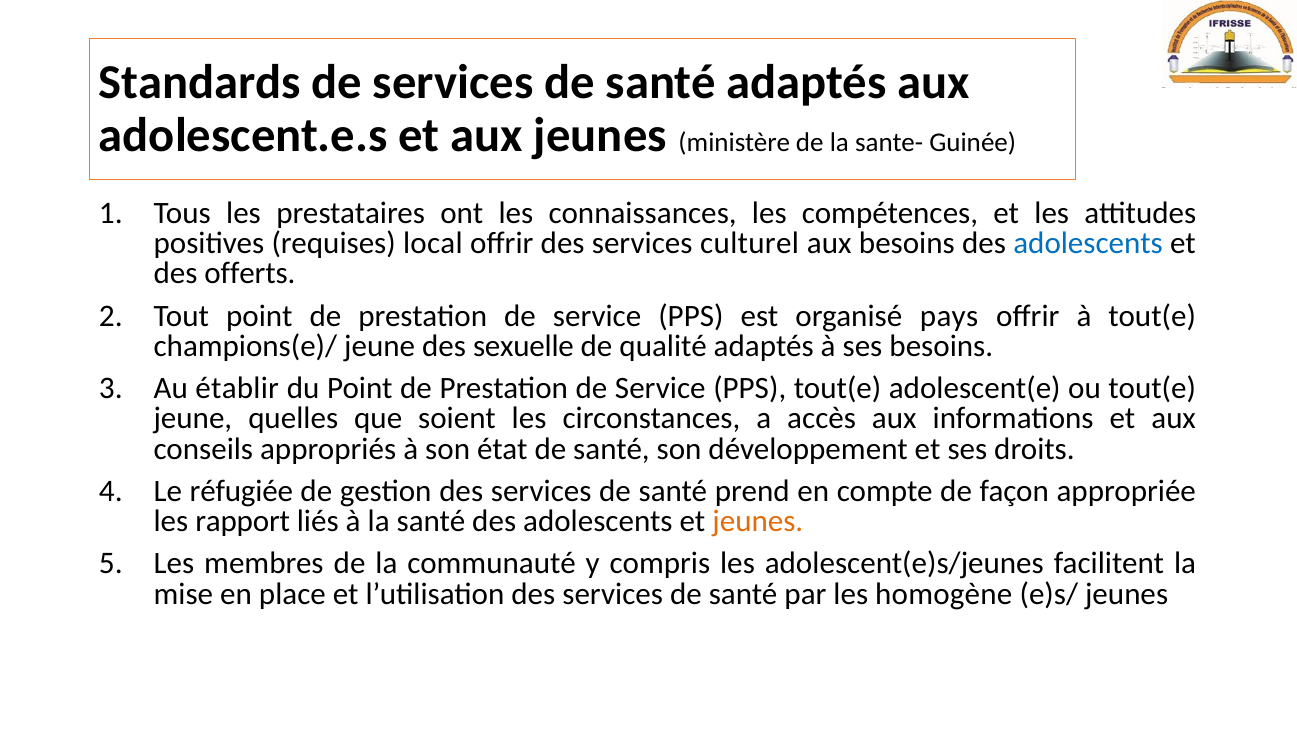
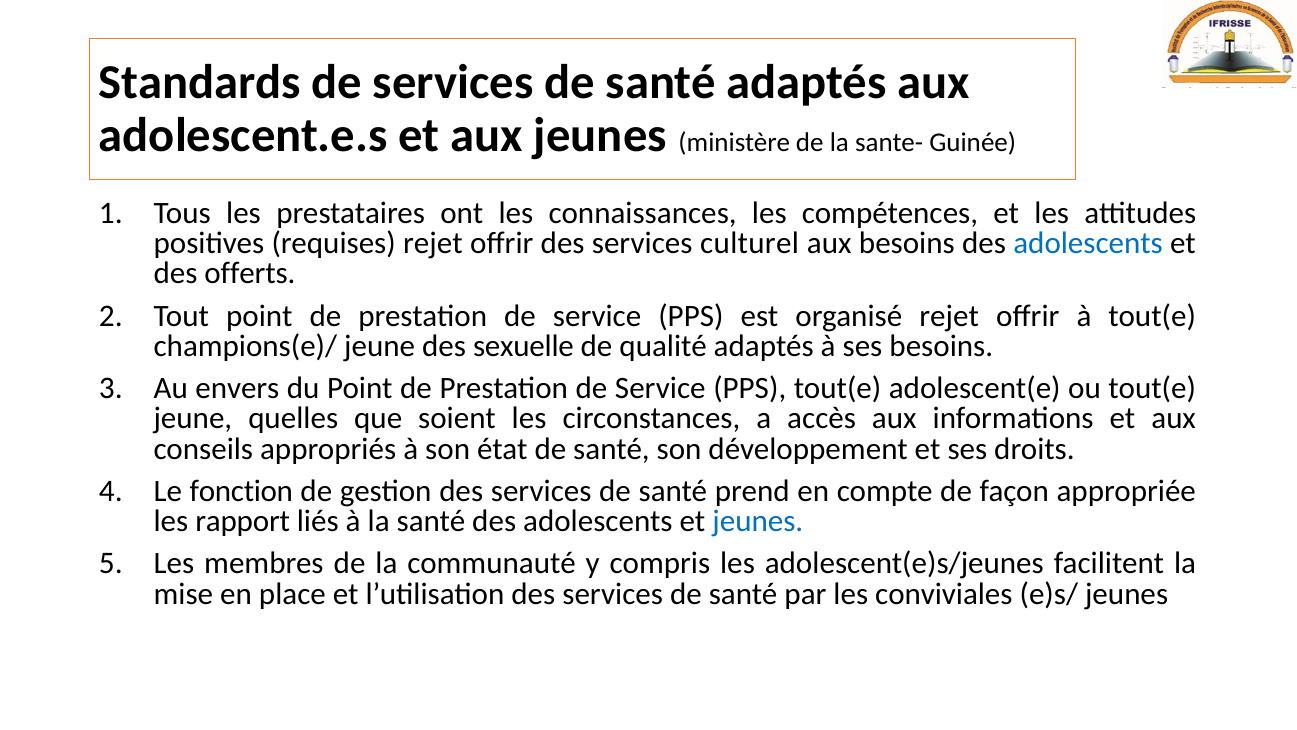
requises local: local -> rejet
organisé pays: pays -> rejet
établir: établir -> envers
réfugiée: réfugiée -> fonction
jeunes at (758, 521) colour: orange -> blue
homogène: homogène -> conviviales
